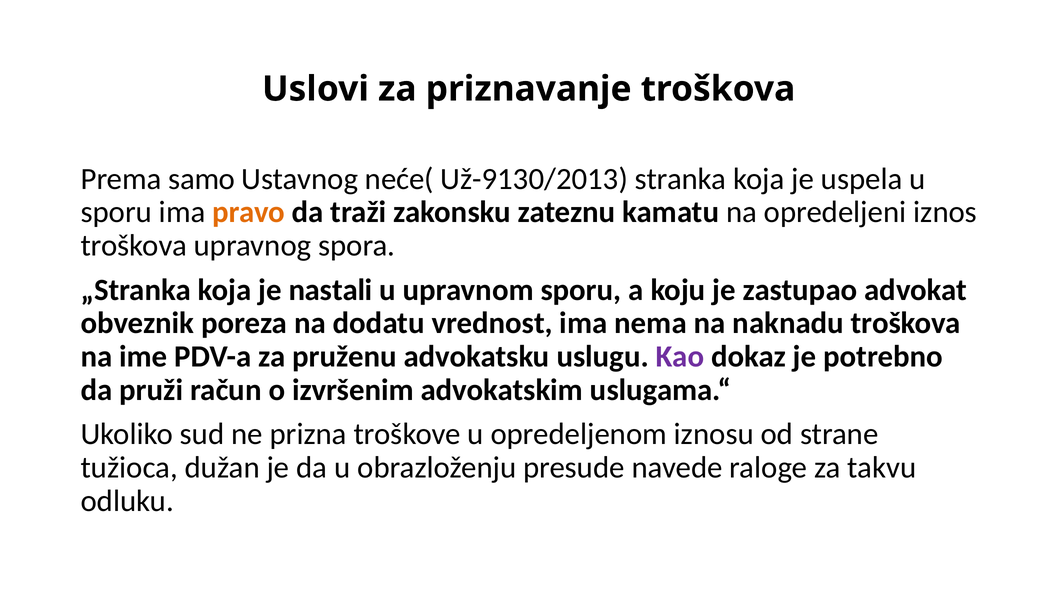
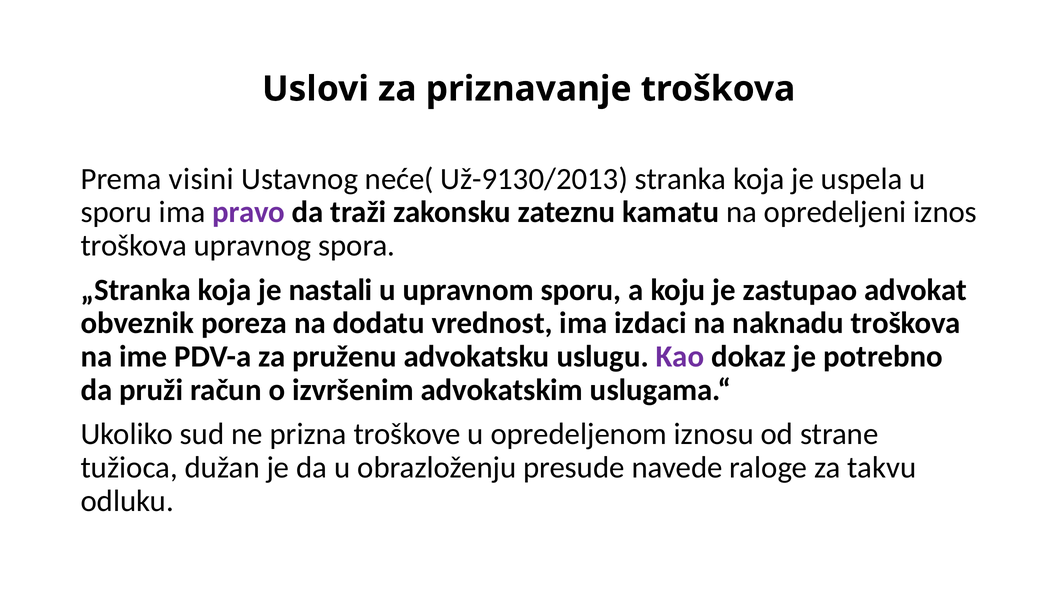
samo: samo -> visini
pravo colour: orange -> purple
nema: nema -> izdaci
